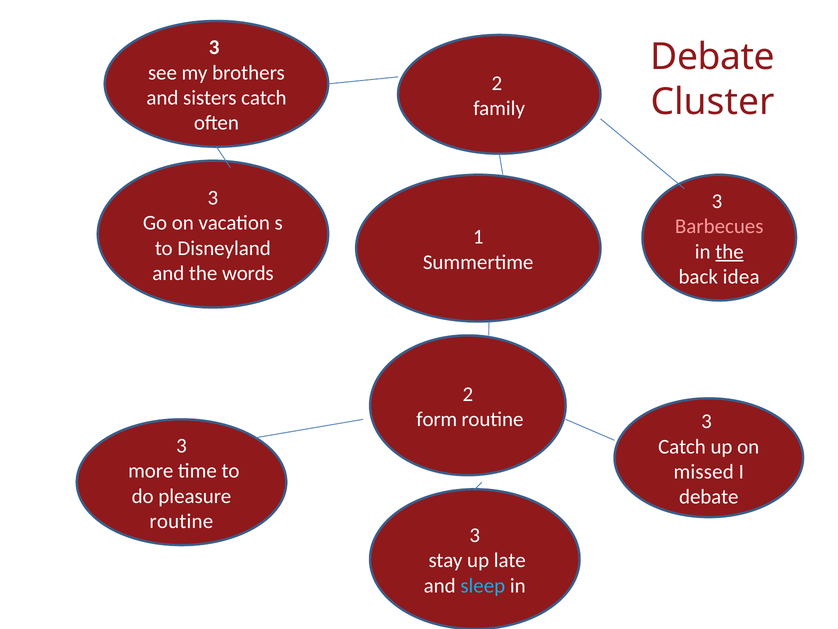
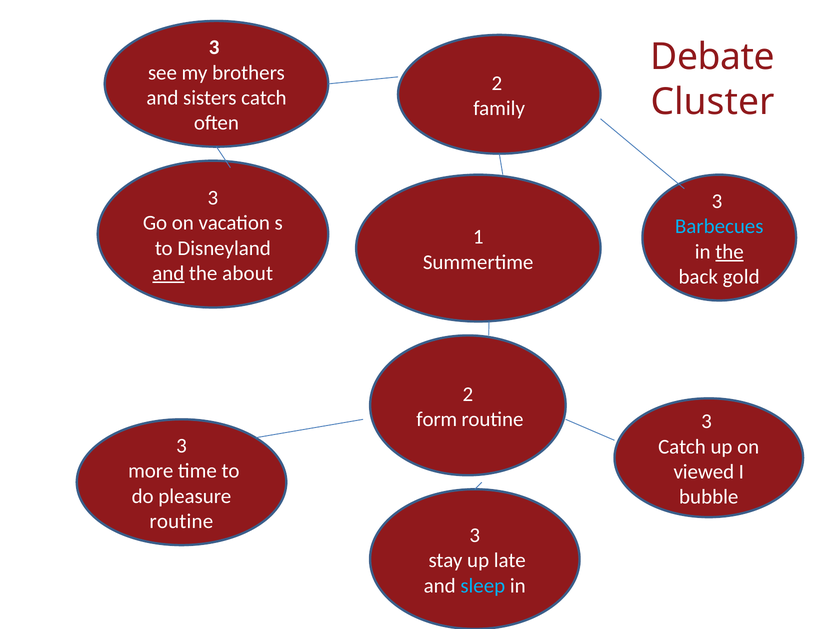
Barbecues colour: pink -> light blue
and at (168, 273) underline: none -> present
words: words -> about
idea: idea -> gold
missed: missed -> viewed
debate at (709, 497): debate -> bubble
